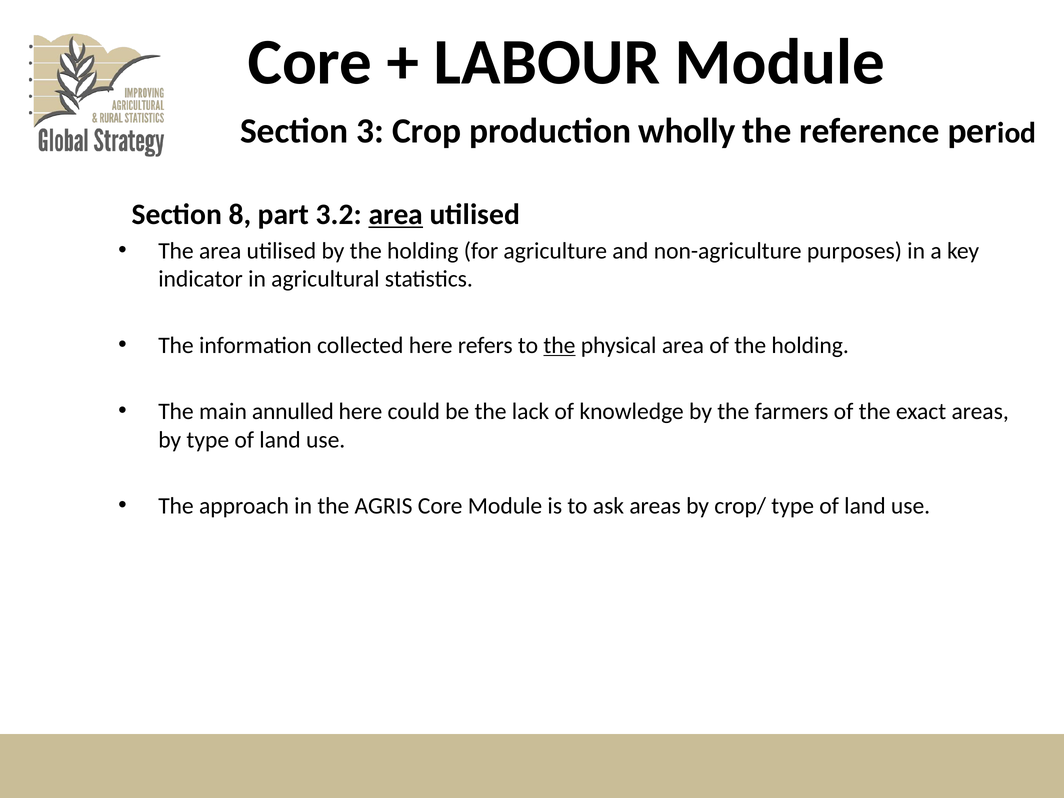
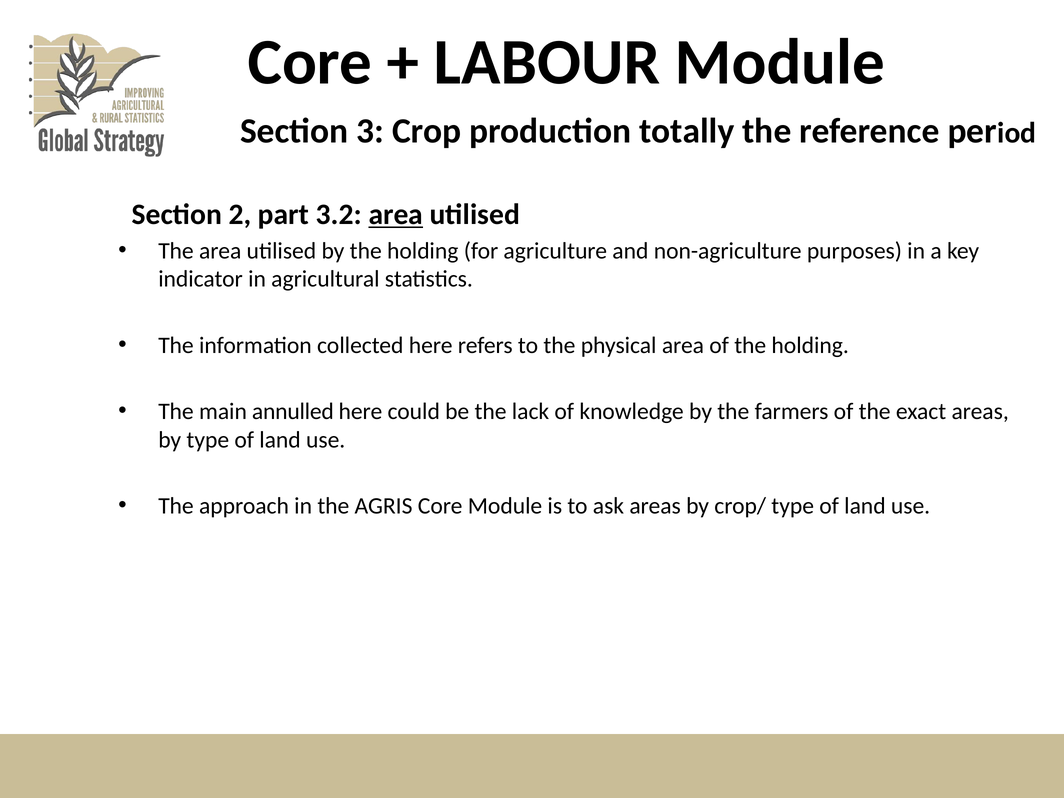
wholly: wholly -> totally
8: 8 -> 2
the at (559, 345) underline: present -> none
